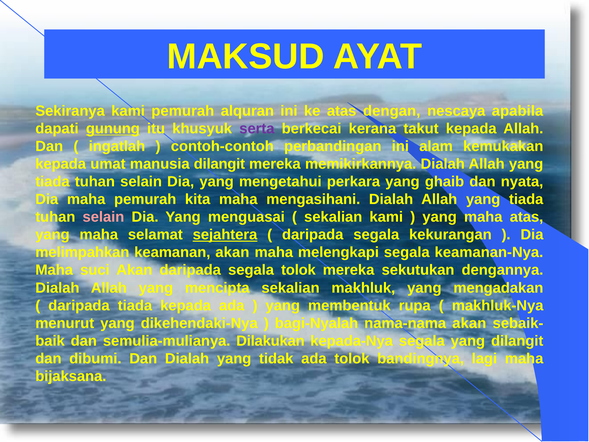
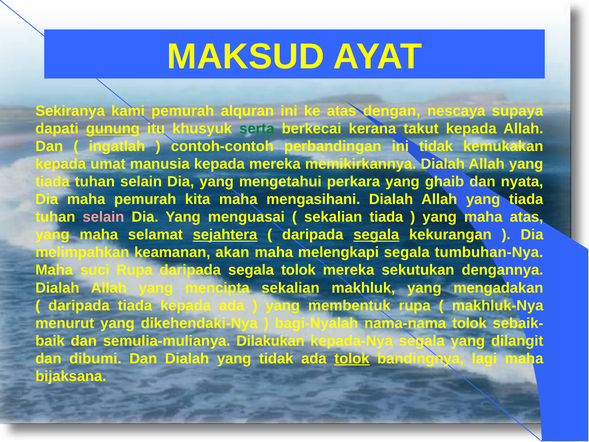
apabila: apabila -> supaya
serta colour: purple -> green
ini alam: alam -> tidak
manusia dilangit: dilangit -> kepada
sekalian kami: kami -> tiada
segala at (376, 235) underline: none -> present
keamanan-Nya: keamanan-Nya -> tumbuhan-Nya
suci Akan: Akan -> Rupa
nama-nama akan: akan -> tolok
tolok at (352, 358) underline: none -> present
